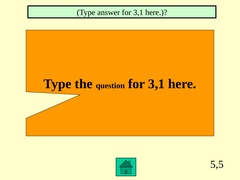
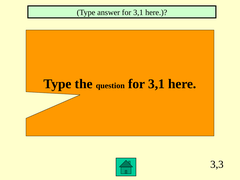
5,5: 5,5 -> 3,3
